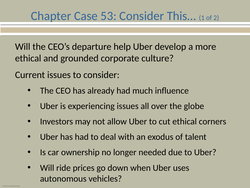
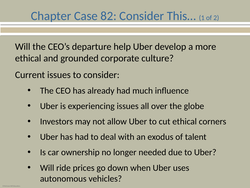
53: 53 -> 82
